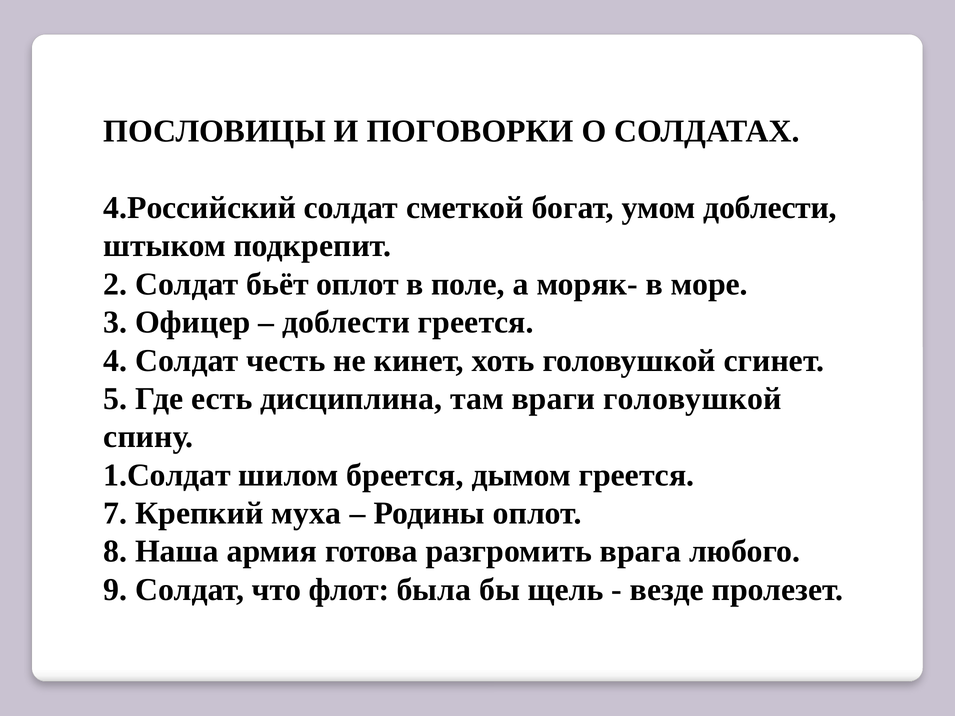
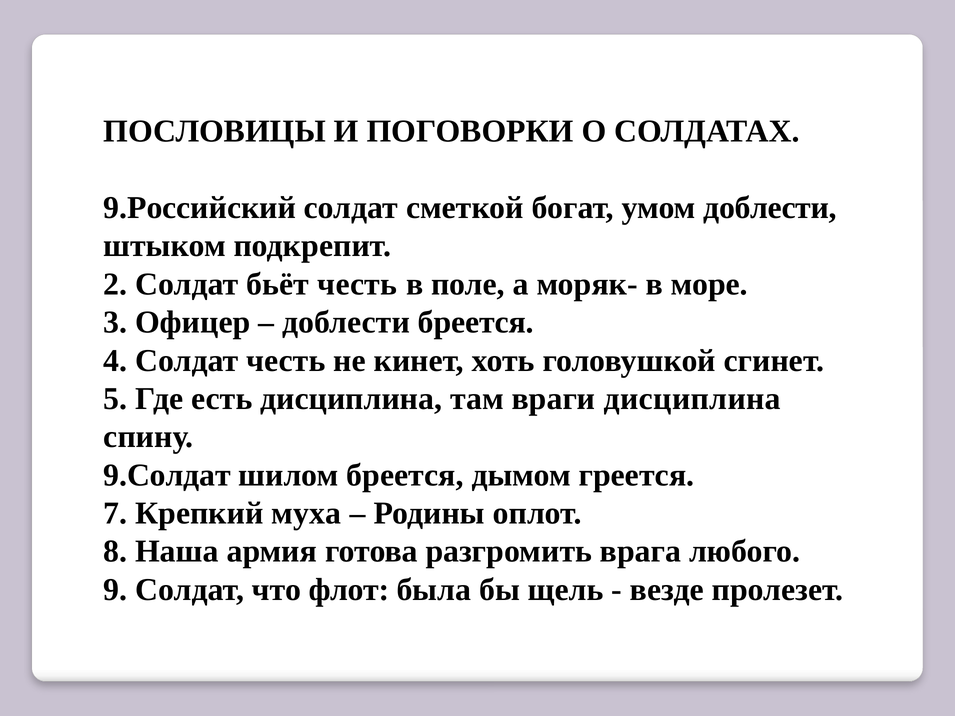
4.Российский: 4.Российский -> 9.Российский
бьёт оплот: оплот -> честь
доблести греется: греется -> бреется
враги головушкой: головушкой -> дисциплина
1.Солдат: 1.Солдат -> 9.Солдат
